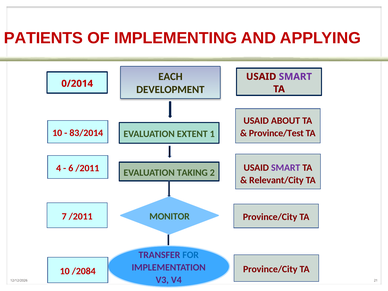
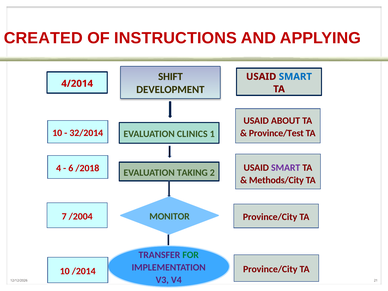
PATIENTS: PATIENTS -> CREATED
IMPLEMENTING: IMPLEMENTING -> INSTRUCTIONS
EACH: EACH -> SHIFT
SMART at (295, 77) colour: purple -> blue
0/2014: 0/2014 -> 4/2014
83/2014: 83/2014 -> 32/2014
EXTENT: EXTENT -> CLINICS
6 /2011: /2011 -> /2018
Relevant/City: Relevant/City -> Methods/City
7 /2011: /2011 -> /2004
FOR colour: blue -> green
/2084: /2084 -> /2014
